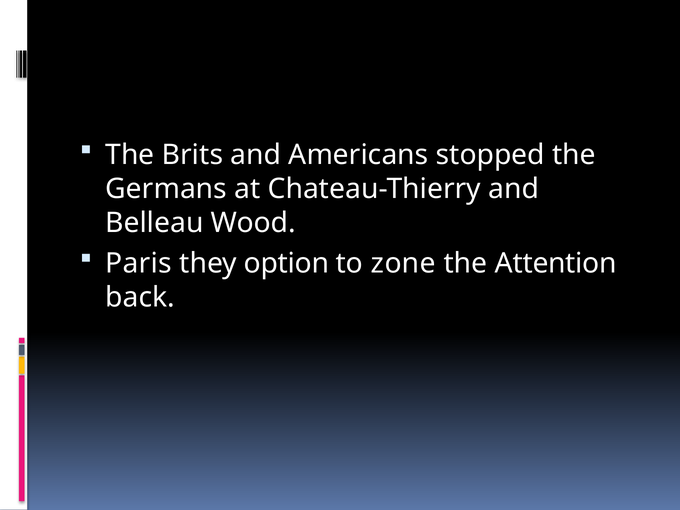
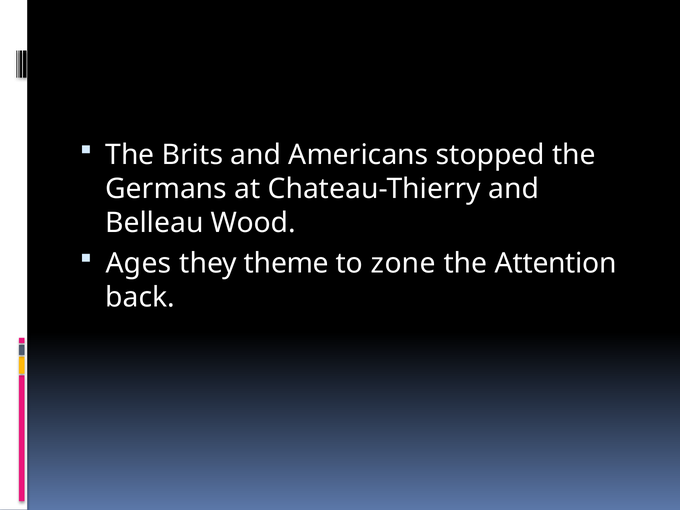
Paris: Paris -> Ages
option: option -> theme
